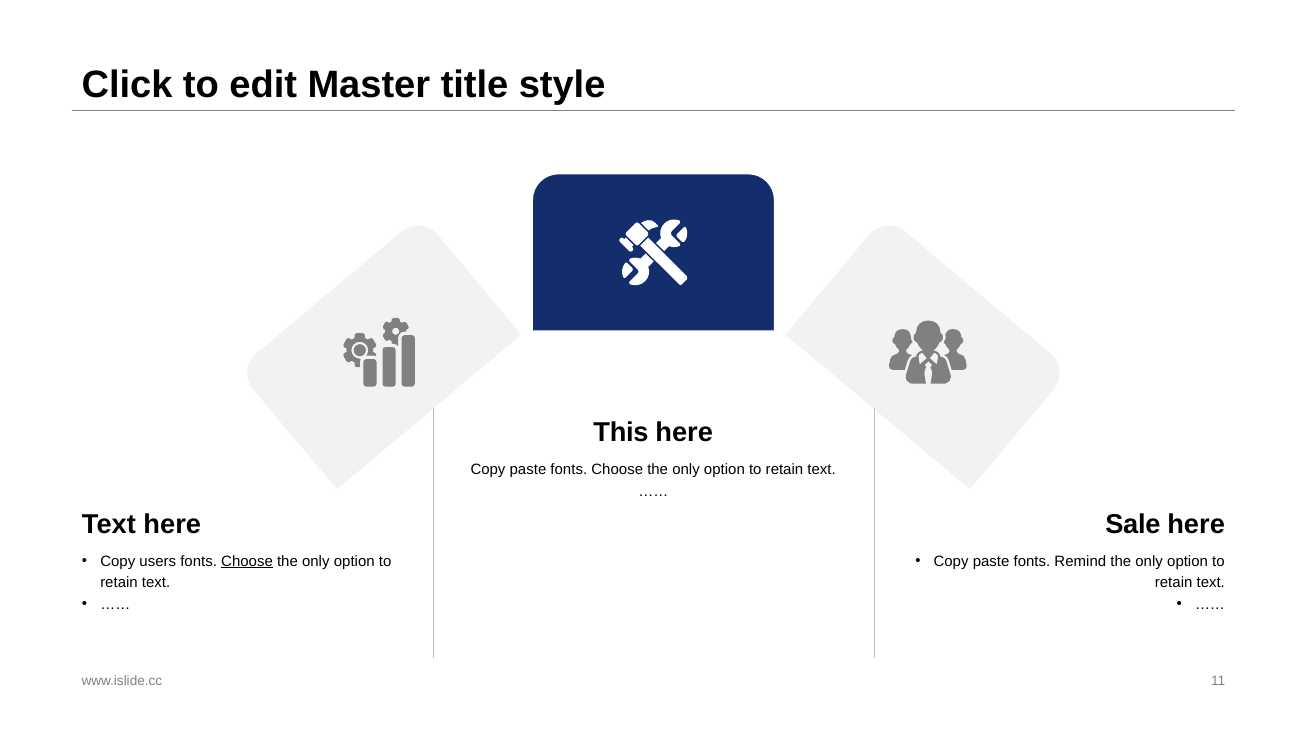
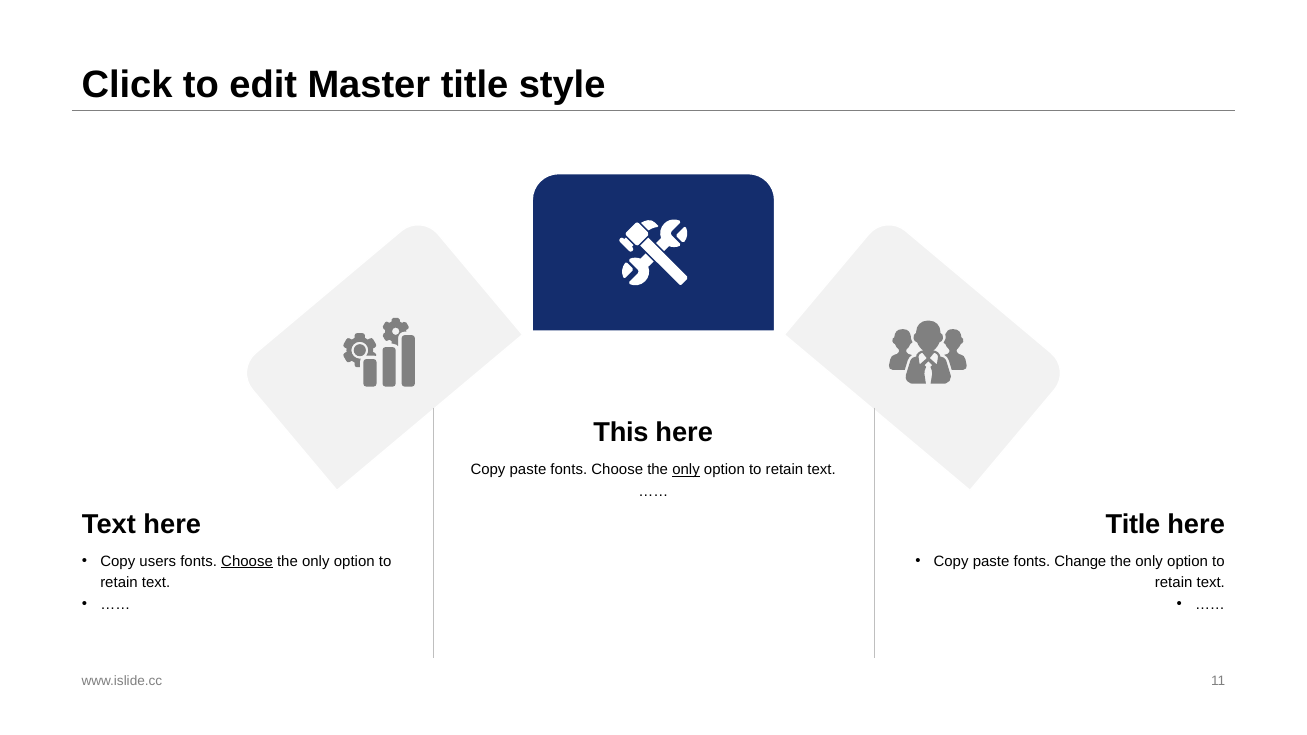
only at (686, 470) underline: none -> present
Sale at (1133, 524): Sale -> Title
Remind: Remind -> Change
